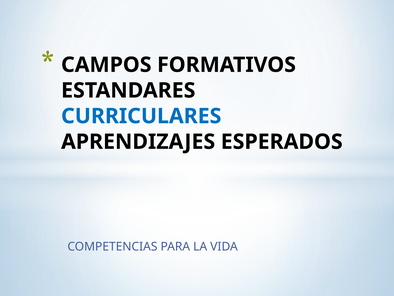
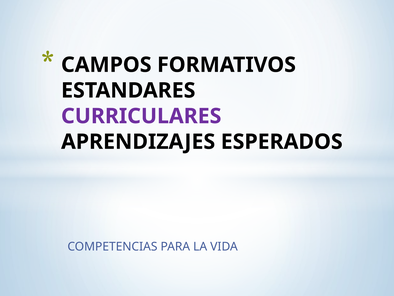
CURRICULARES colour: blue -> purple
